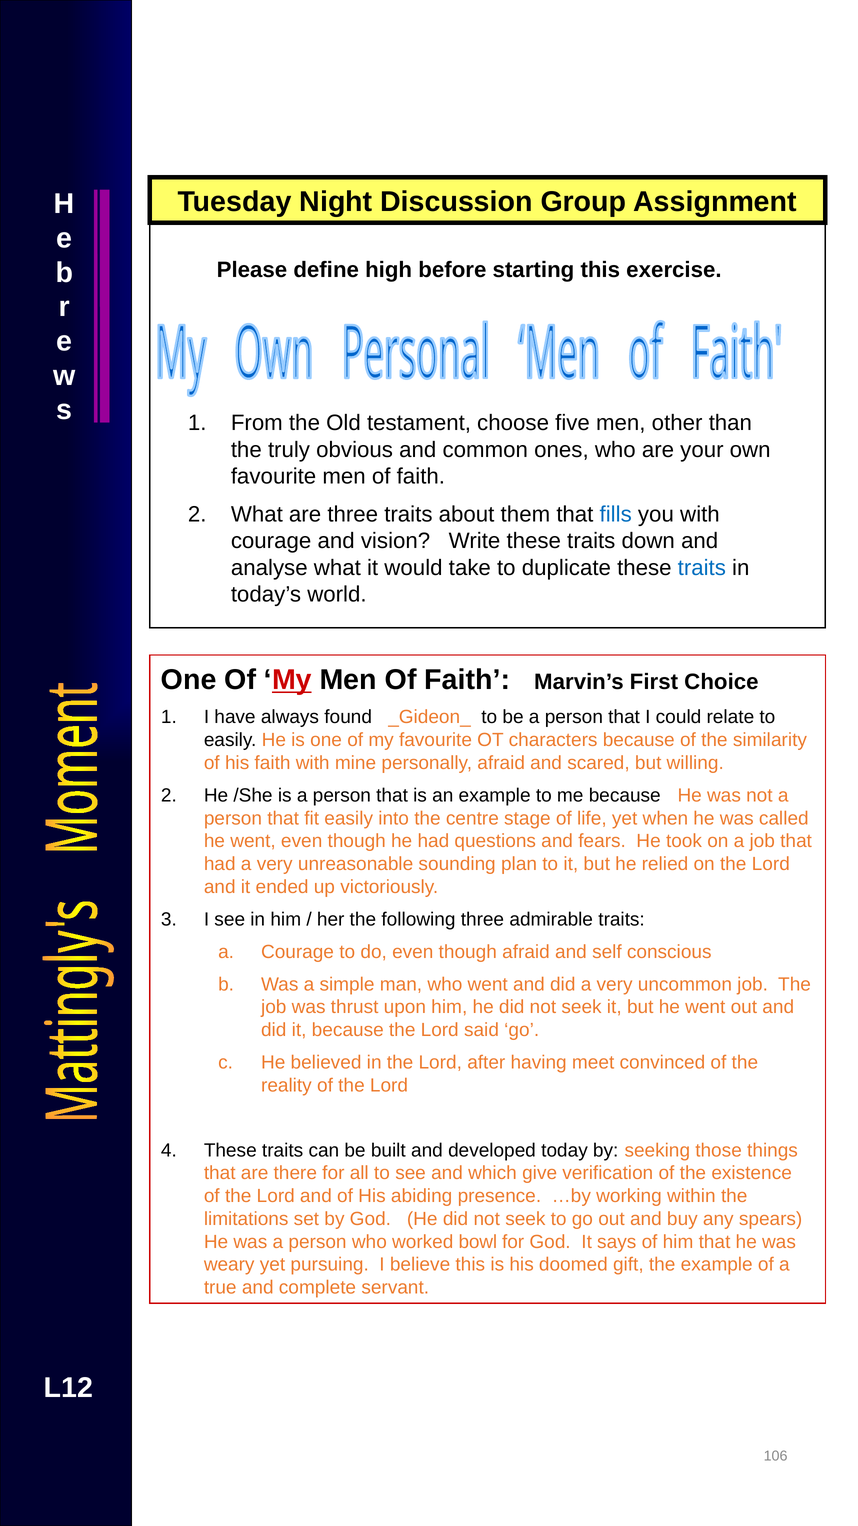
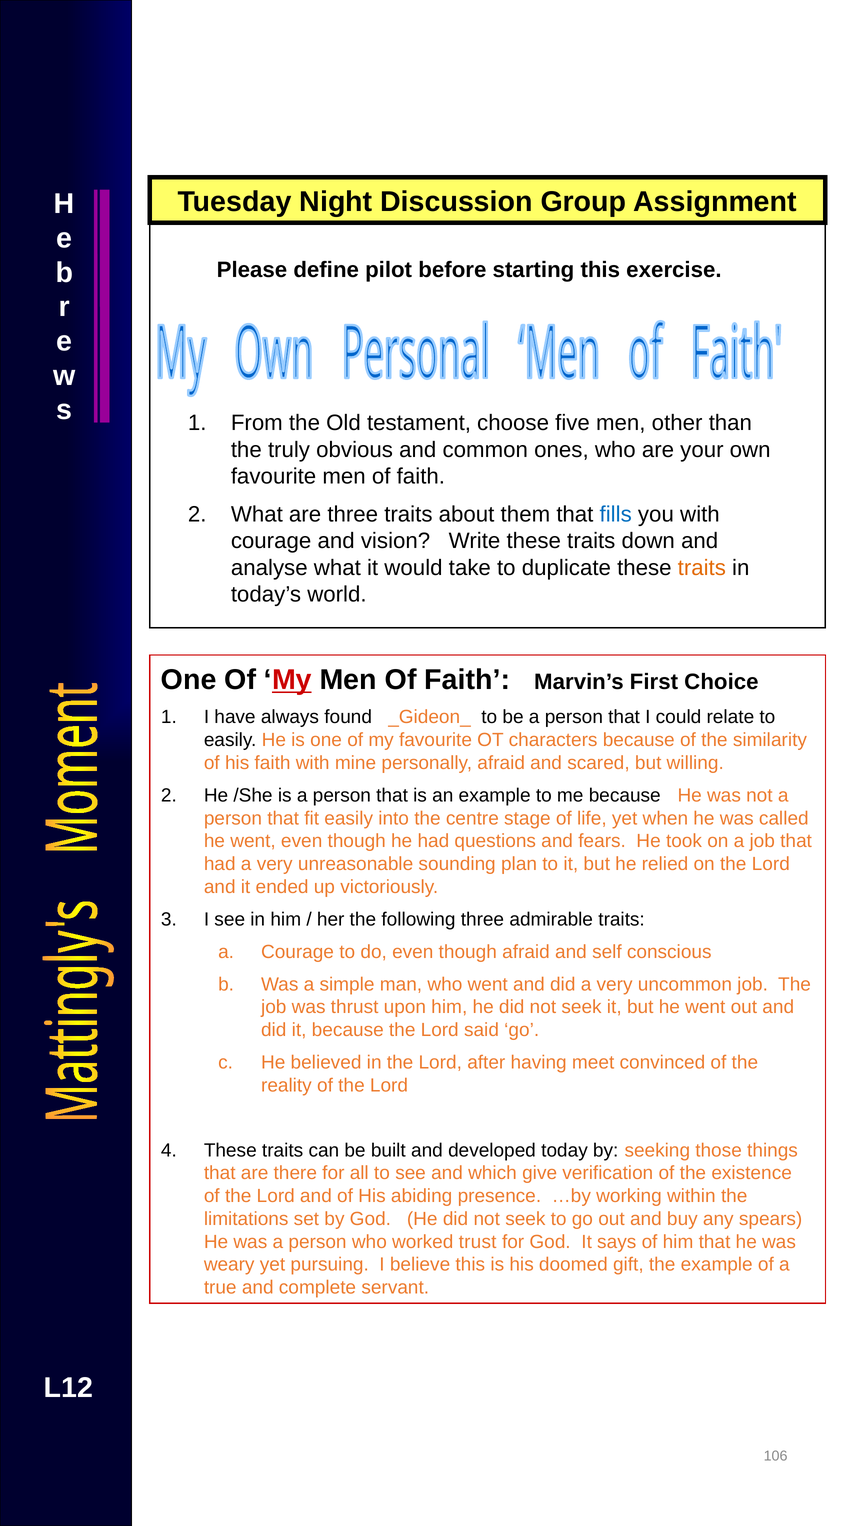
high: high -> pilot
traits at (702, 568) colour: blue -> orange
bowl: bowl -> trust
